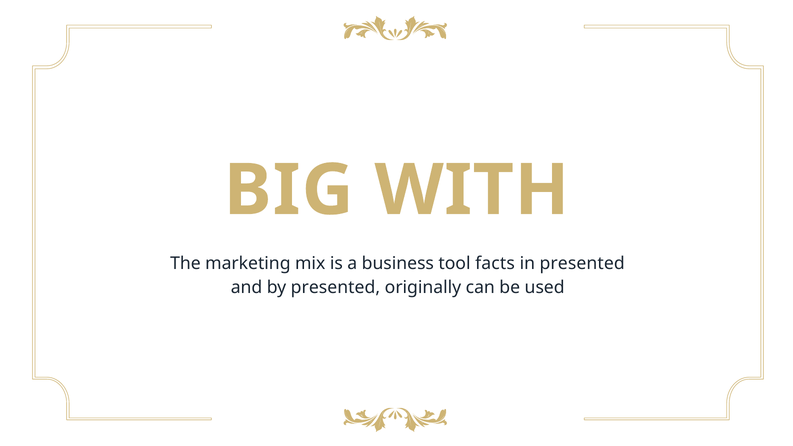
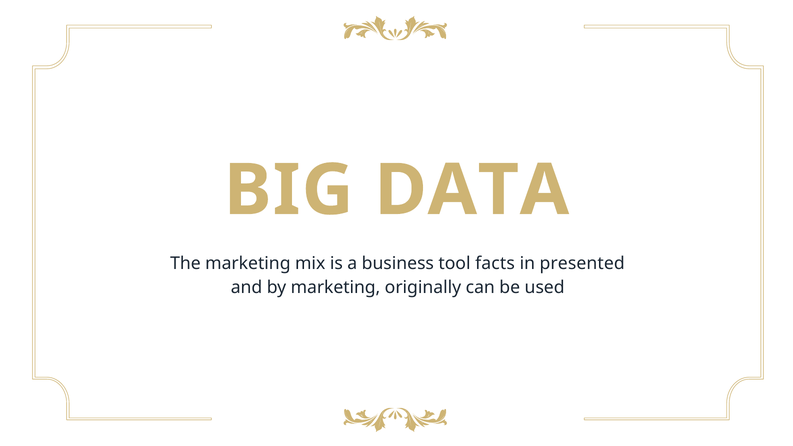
WITH: WITH -> DATA
by presented: presented -> marketing
